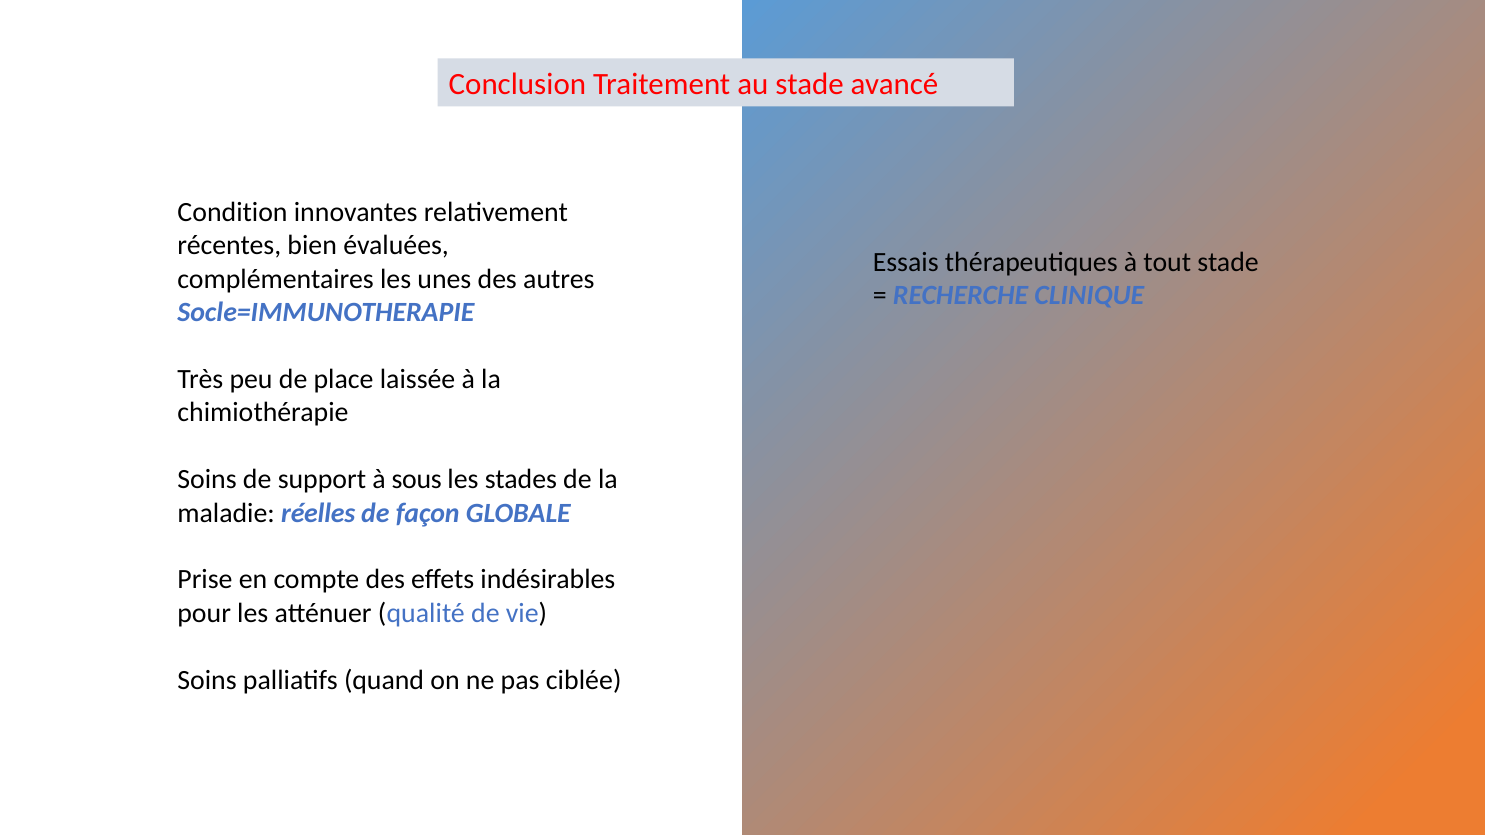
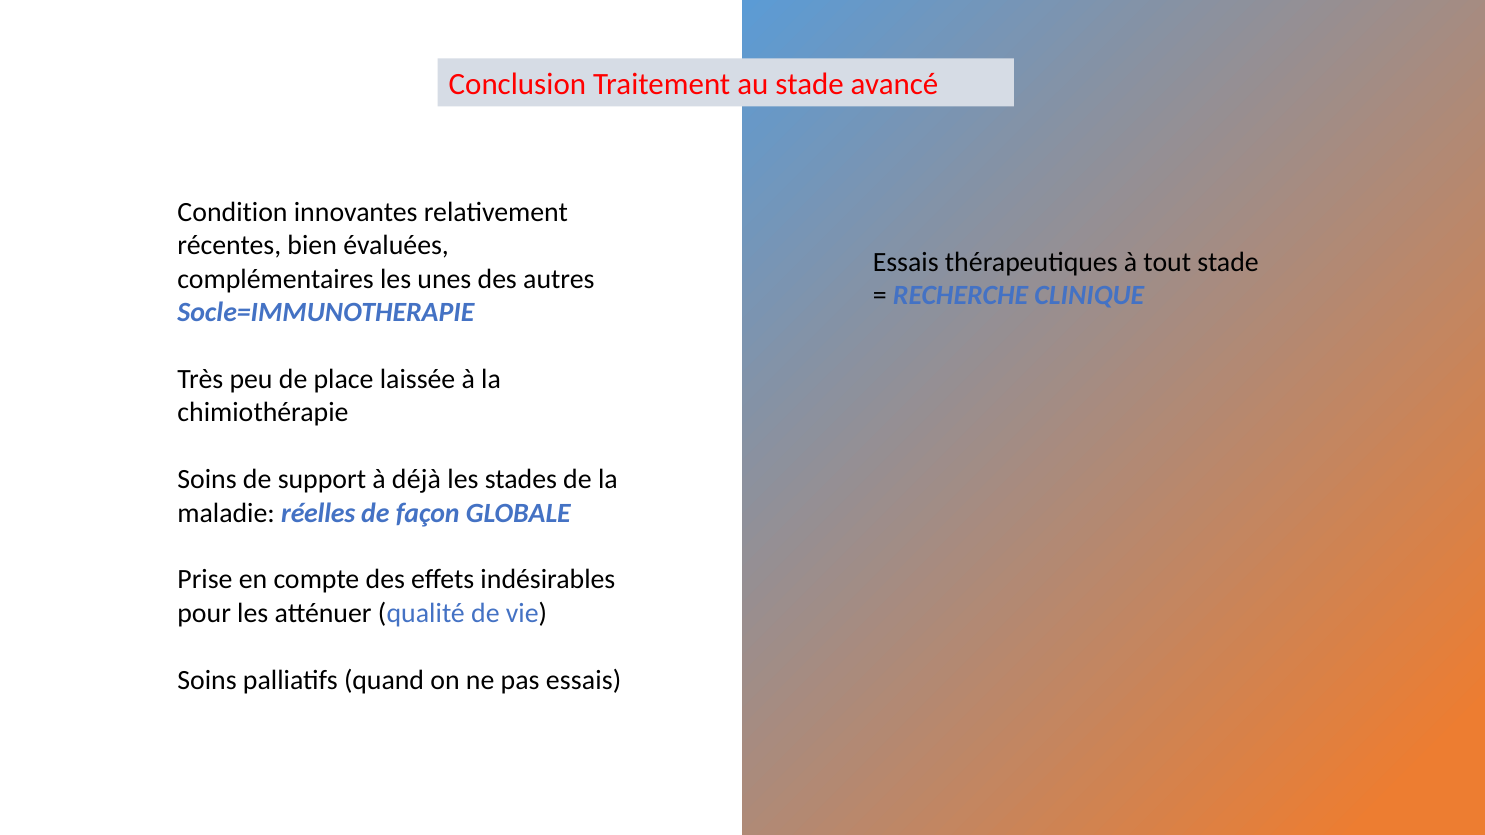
sous: sous -> déjà
pas ciblée: ciblée -> essais
